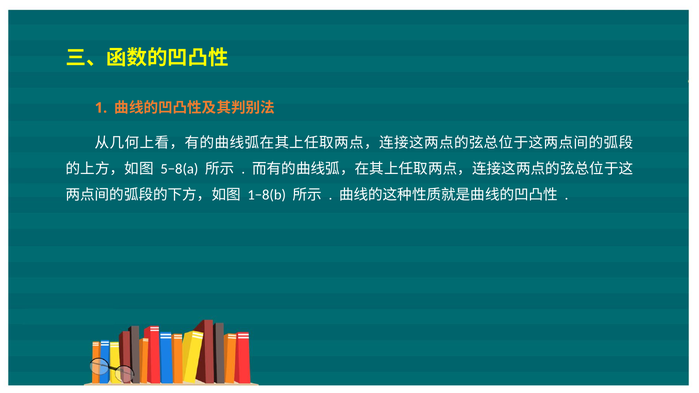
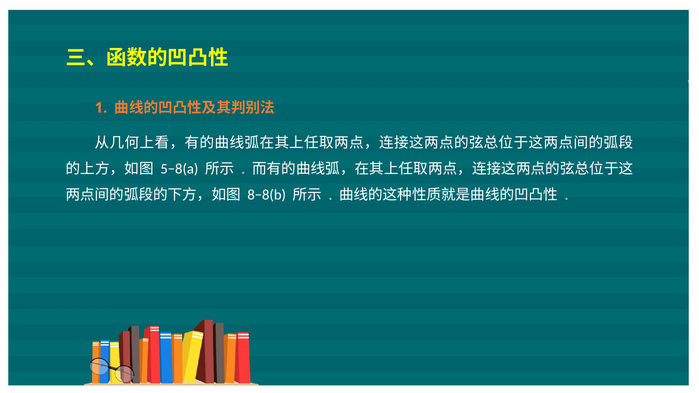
1−8(b: 1−8(b -> 8−8(b
